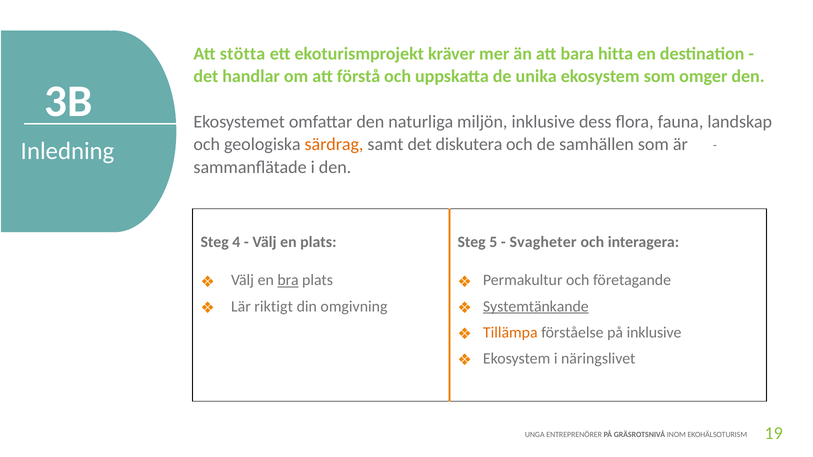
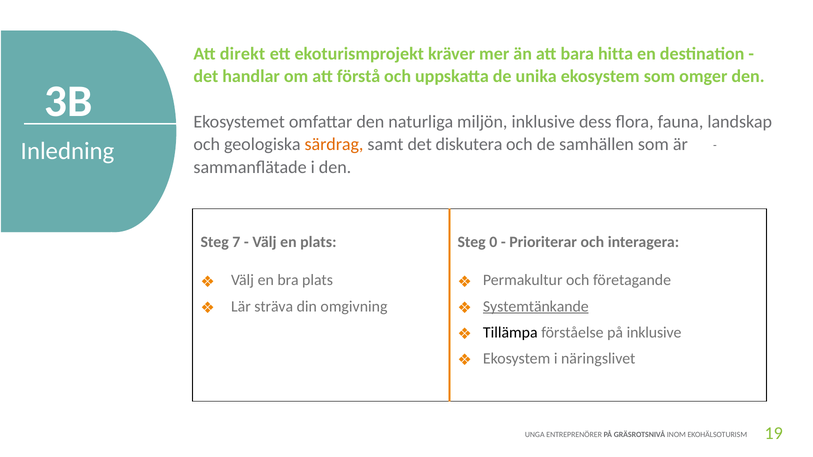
stötta: stötta -> direkt
4: 4 -> 7
5: 5 -> 0
Svagheter: Svagheter -> Prioriterar
bra underline: present -> none
riktigt: riktigt -> sträva
Tillämpa colour: orange -> black
